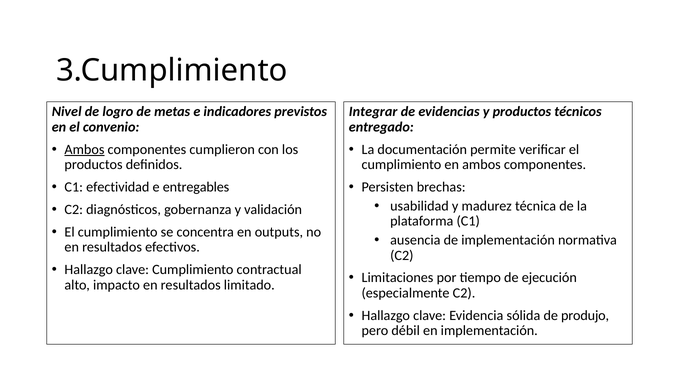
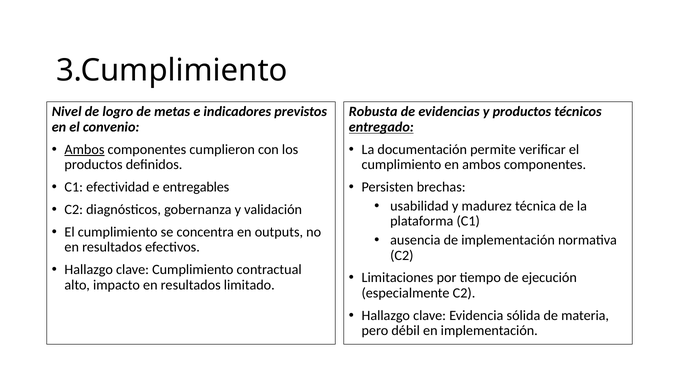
Integrar: Integrar -> Robusta
entregado underline: none -> present
produjo: produjo -> materia
